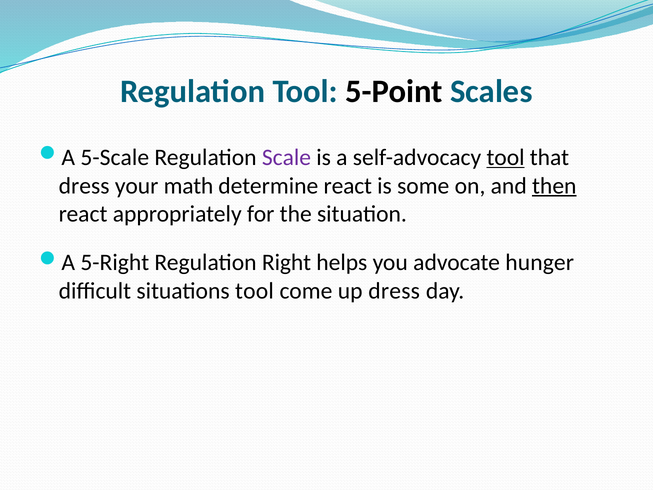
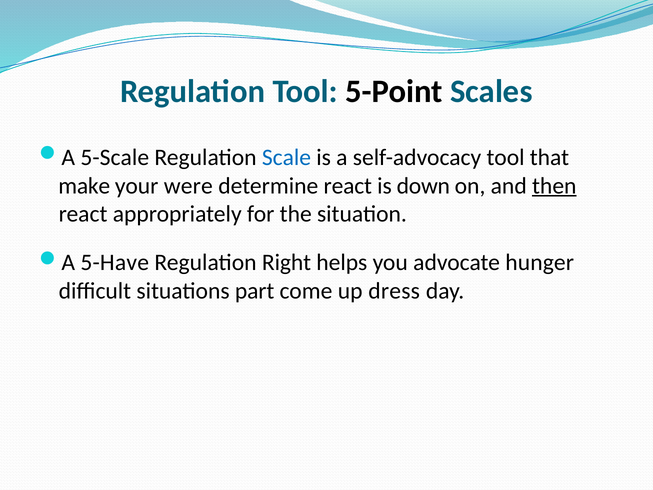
Scale colour: purple -> blue
tool at (506, 157) underline: present -> none
dress at (84, 186): dress -> make
math: math -> were
some: some -> down
5-Right: 5-Right -> 5-Have
situations tool: tool -> part
